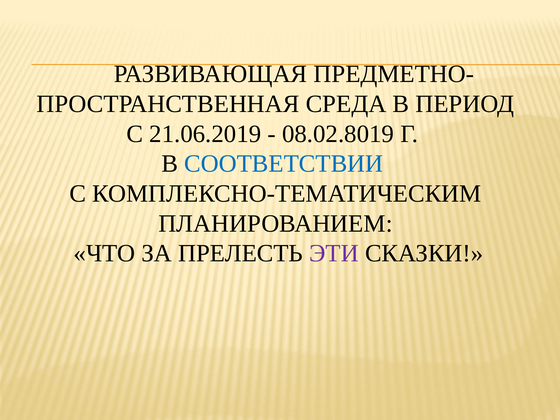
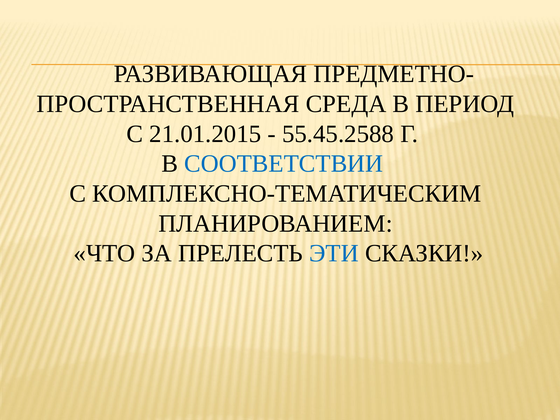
21.06.2019: 21.06.2019 -> 21.01.2015
08.02.8019: 08.02.8019 -> 55.45.2588
ЭТИ colour: purple -> blue
